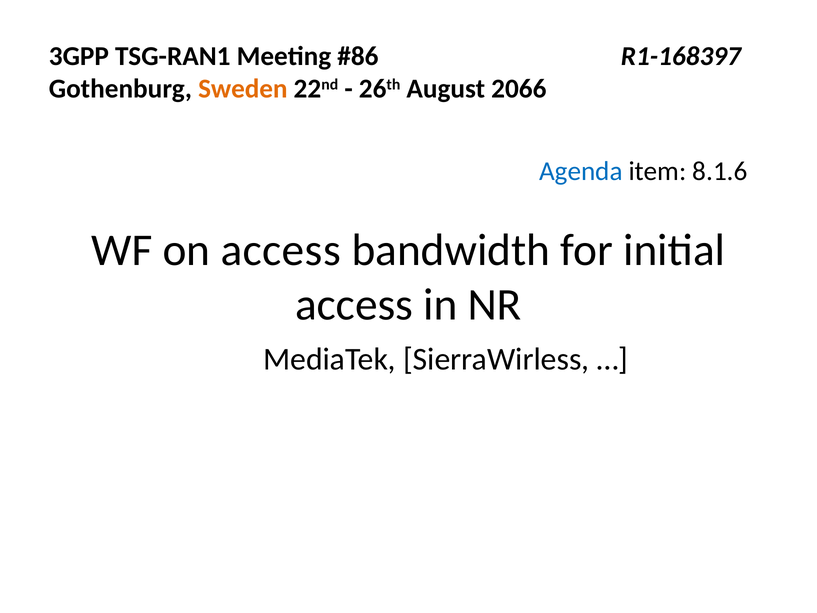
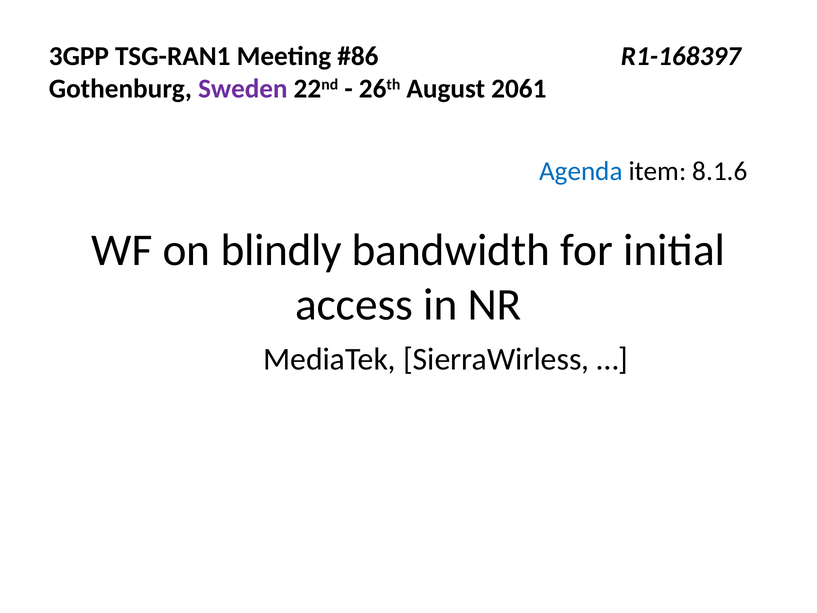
Sweden colour: orange -> purple
2066: 2066 -> 2061
on access: access -> blindly
